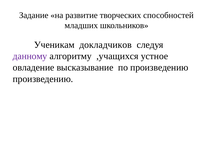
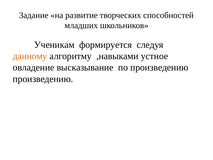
докладчиков: докладчиков -> формируется
данному colour: purple -> orange
,учащихся: ,учащихся -> ,навыками
